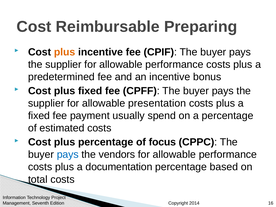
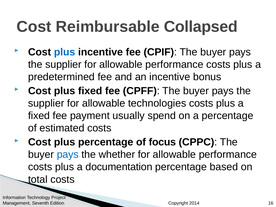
Preparing: Preparing -> Collapsed
plus at (65, 52) colour: orange -> blue
presentation: presentation -> technologies
vendors: vendors -> whether
